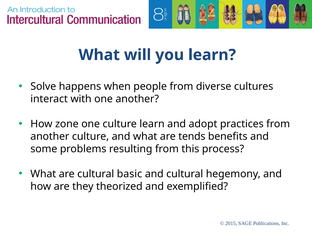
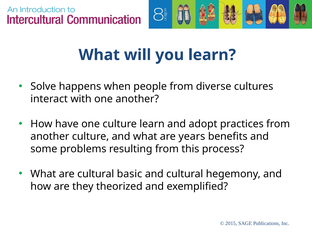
zone: zone -> have
tends: tends -> years
